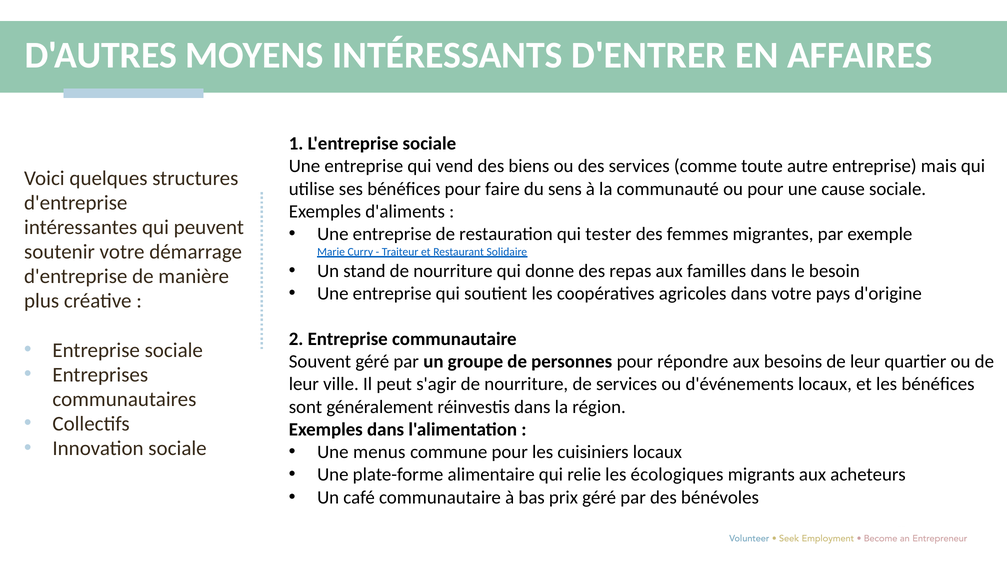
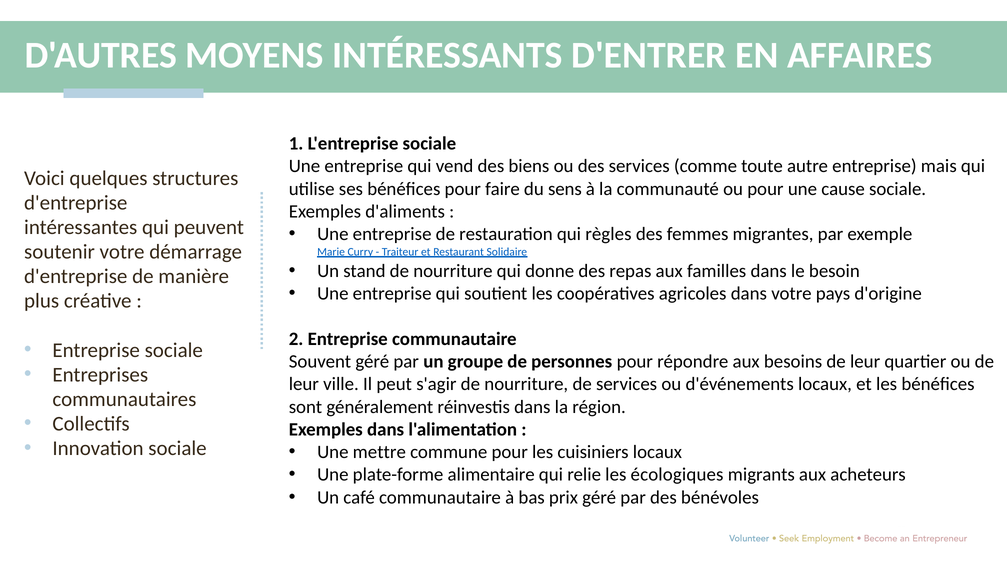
tester: tester -> règles
menus: menus -> mettre
